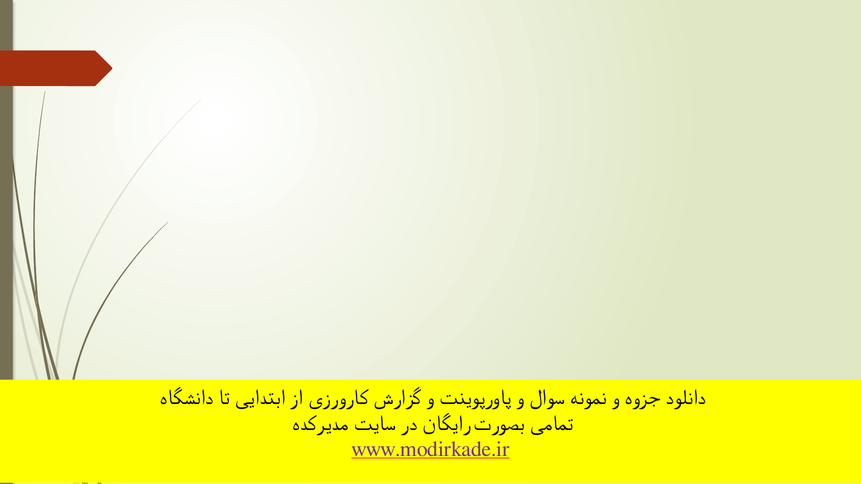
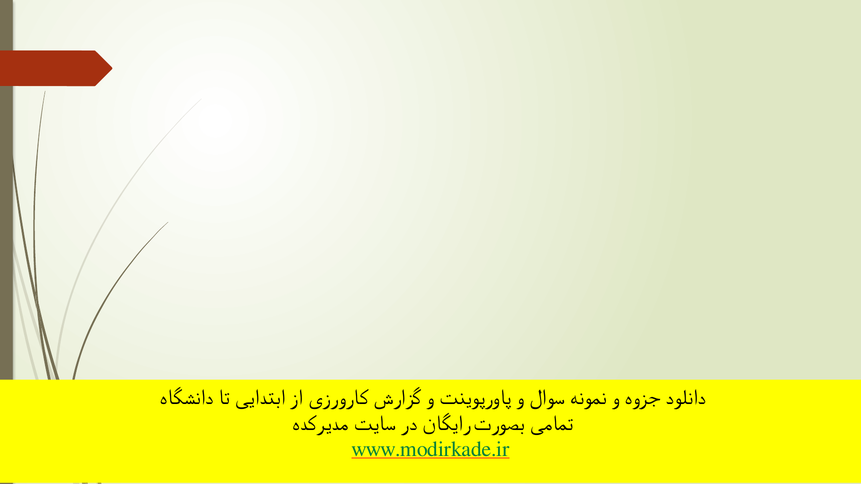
www.modirkade.ir at (431, 449) colour: purple -> green
